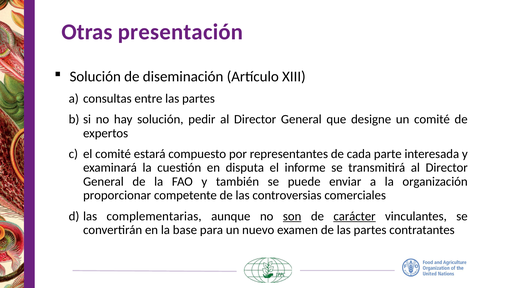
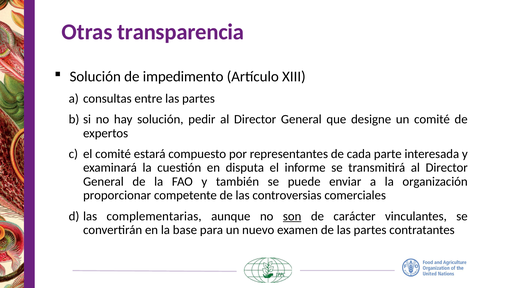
presentación: presentación -> transparencia
diseminación: diseminación -> impedimento
carácter underline: present -> none
